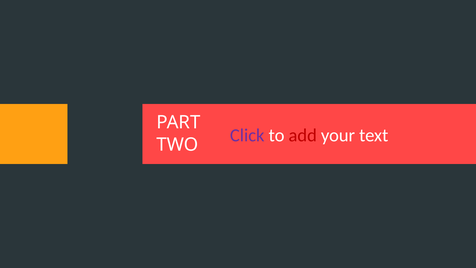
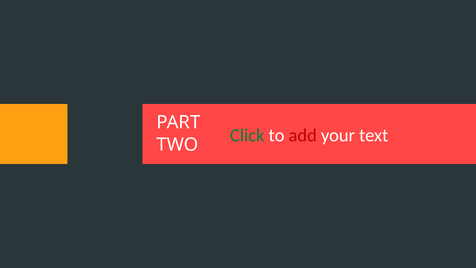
Click colour: purple -> green
